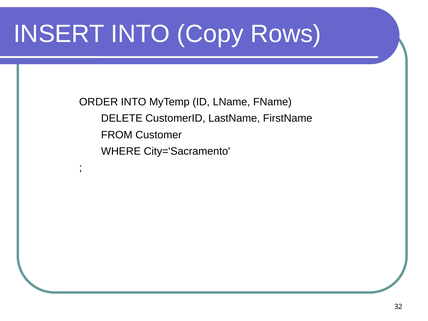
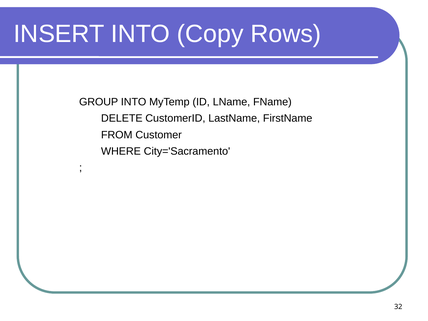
ORDER: ORDER -> GROUP
